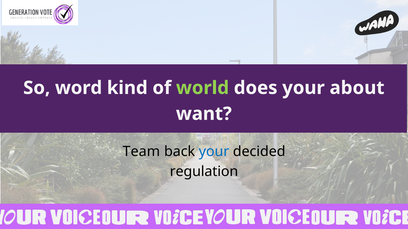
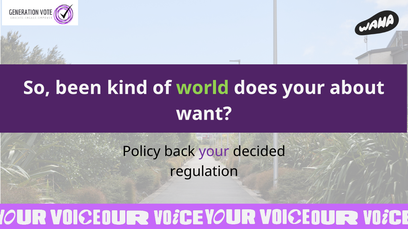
word: word -> been
Team: Team -> Policy
your at (214, 152) colour: blue -> purple
